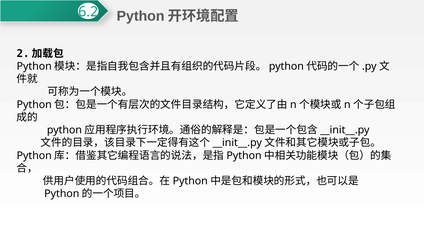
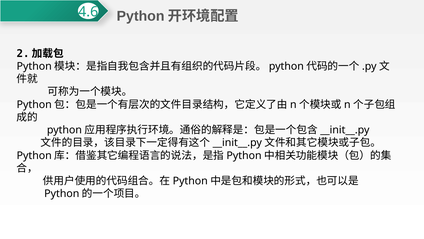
6.2: 6.2 -> 4.6
